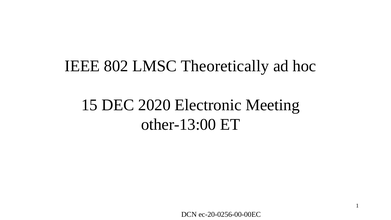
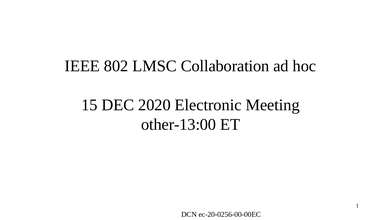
Theoretically: Theoretically -> Collaboration
